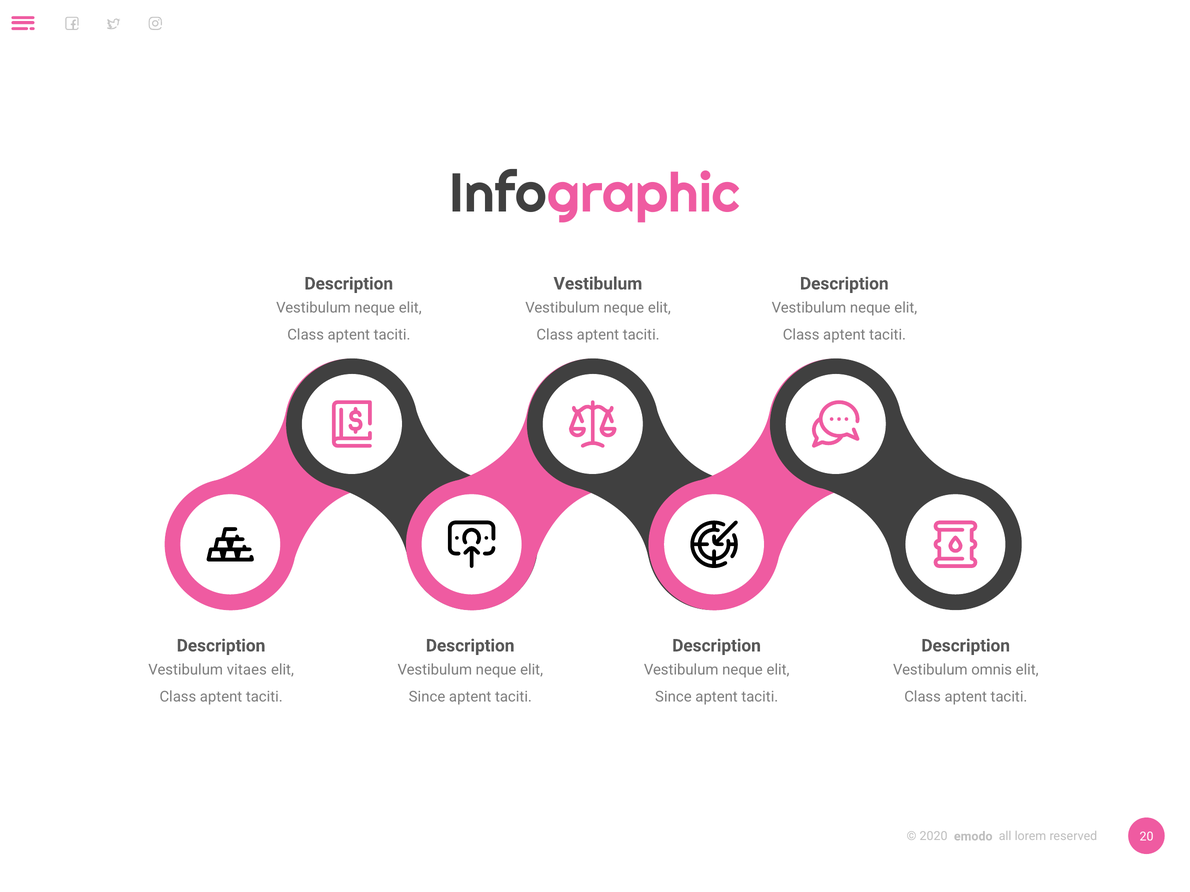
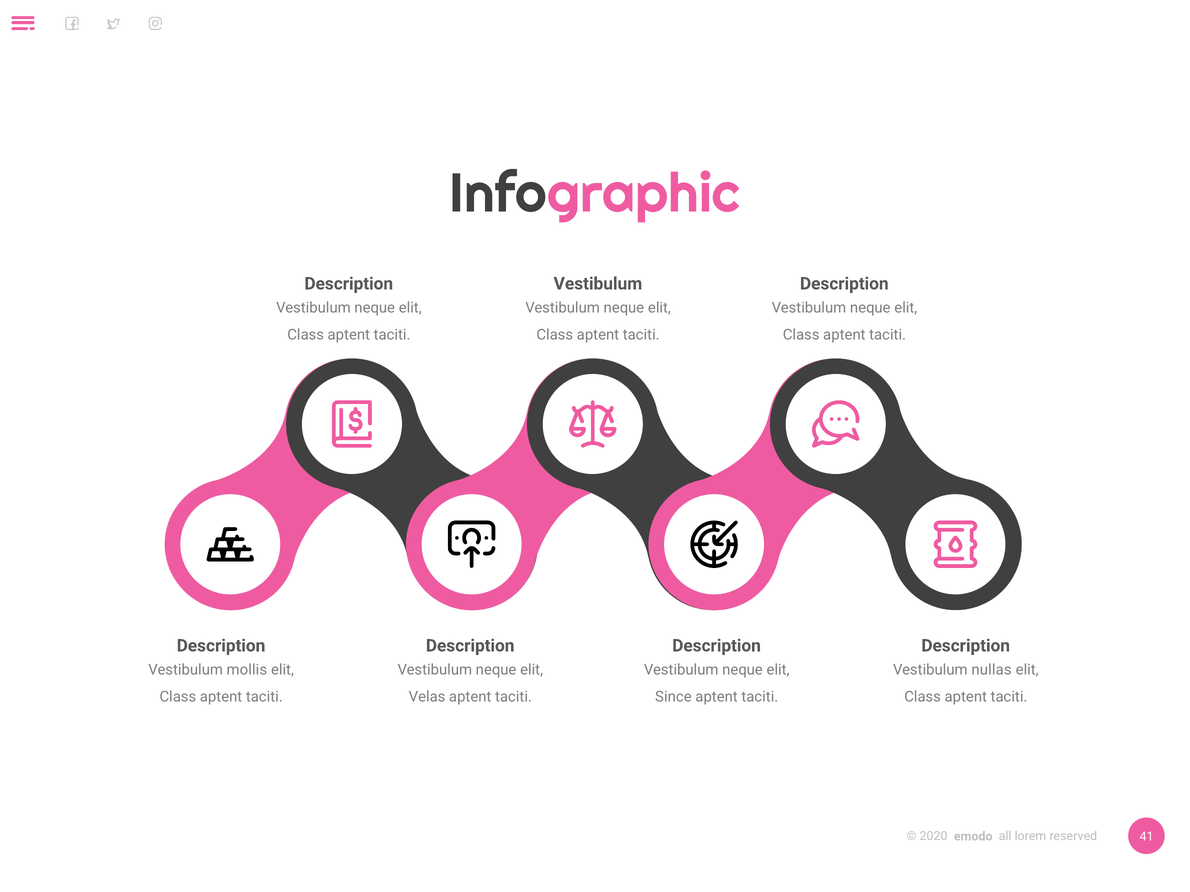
vitaes: vitaes -> mollis
omnis: omnis -> nullas
Since at (427, 697): Since -> Velas
20: 20 -> 41
